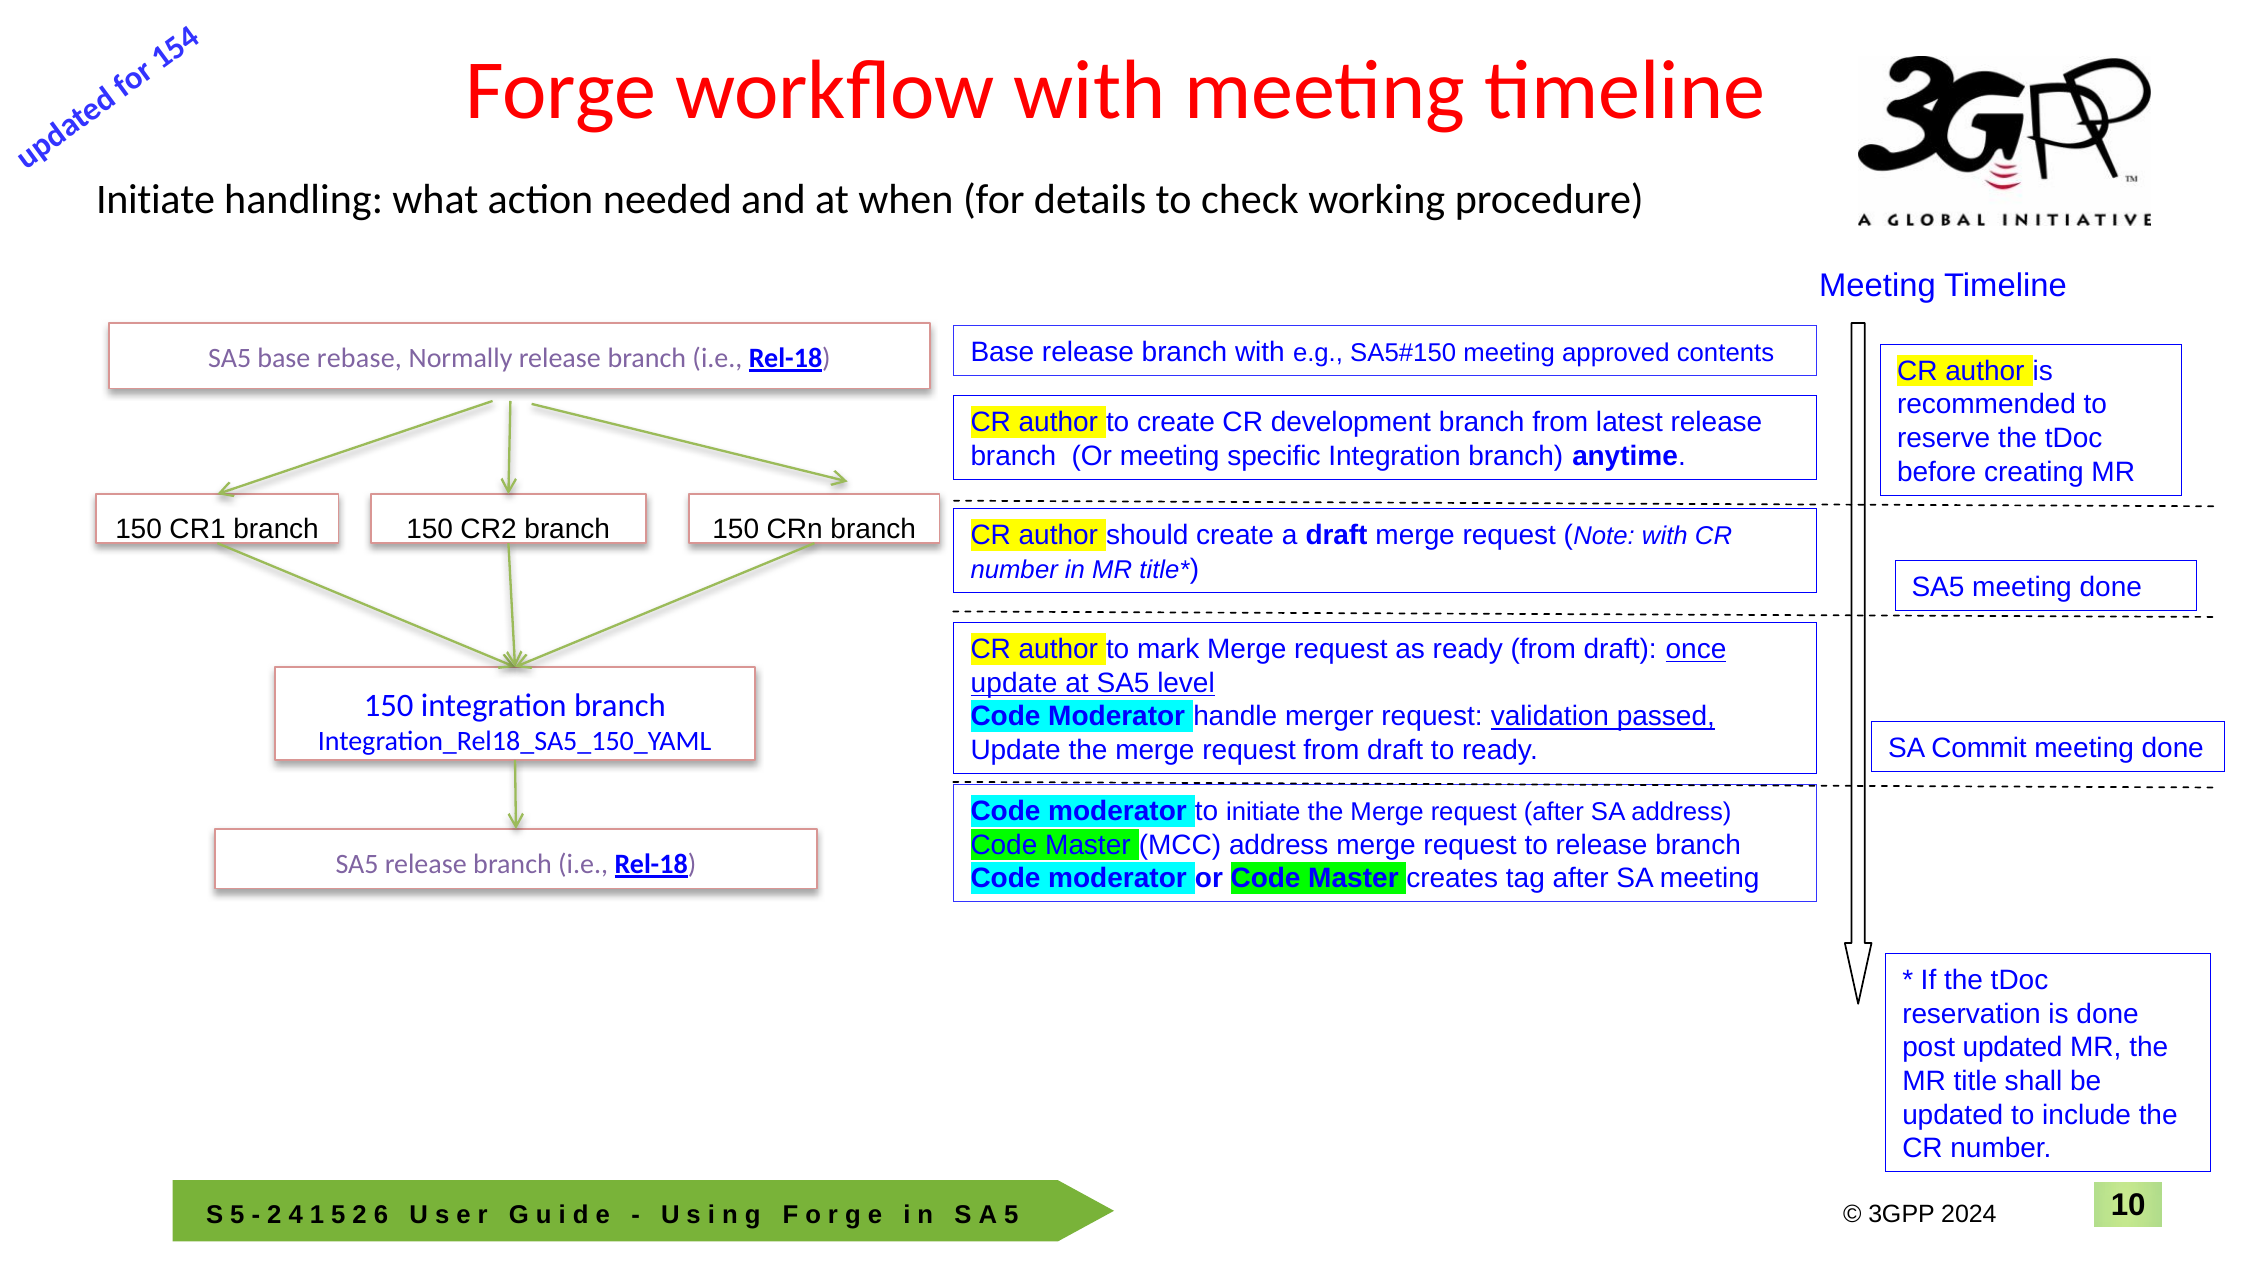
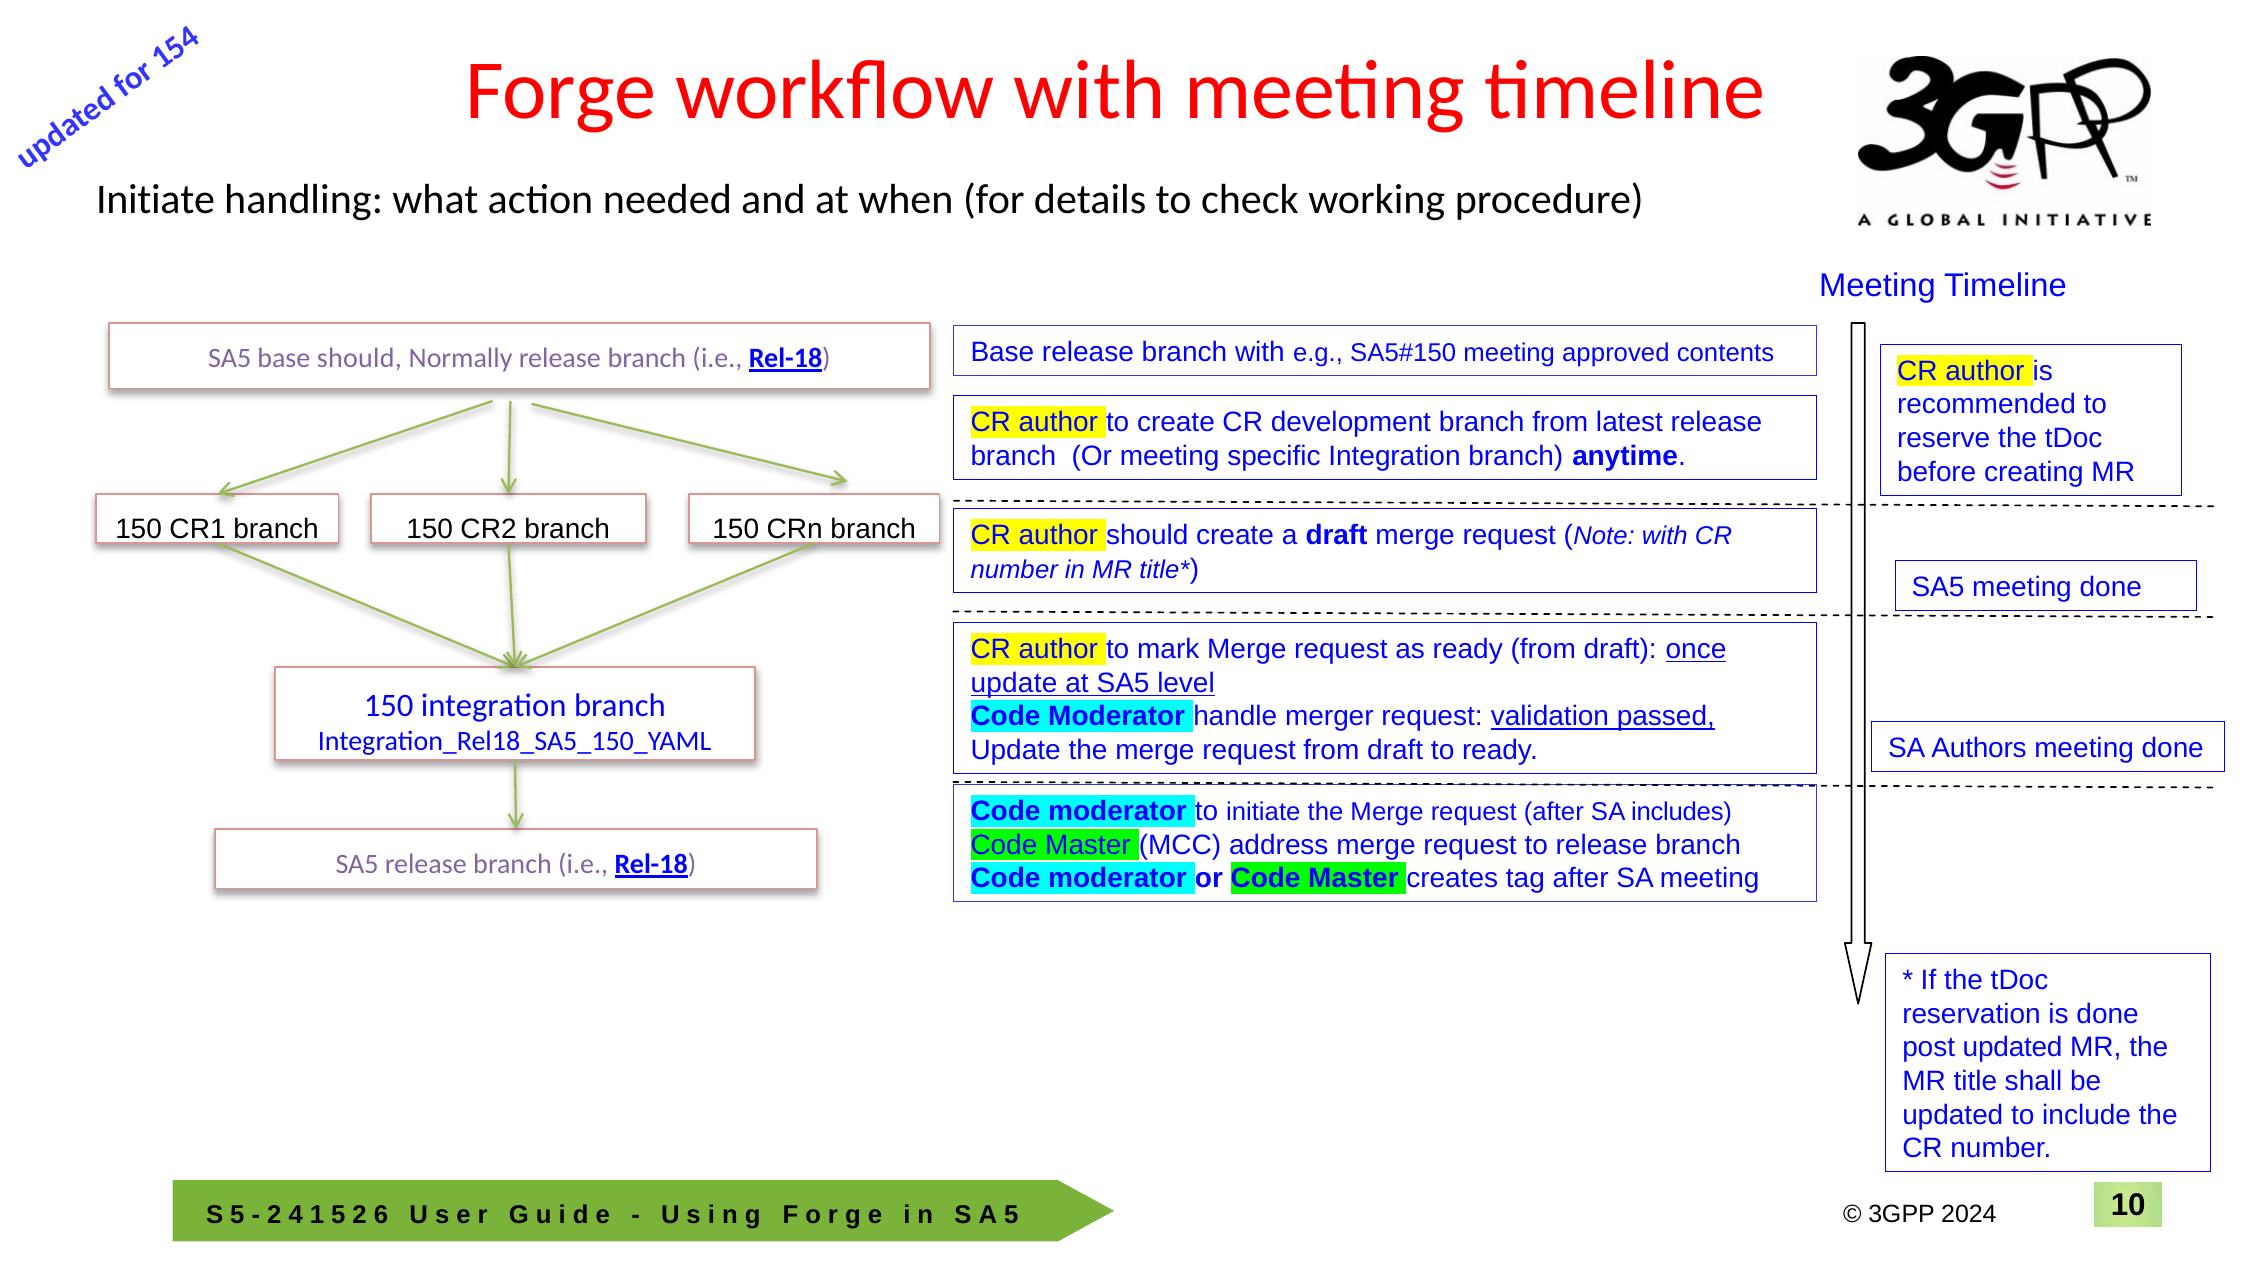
base rebase: rebase -> should
Commit: Commit -> Authors
SA address: address -> includes
